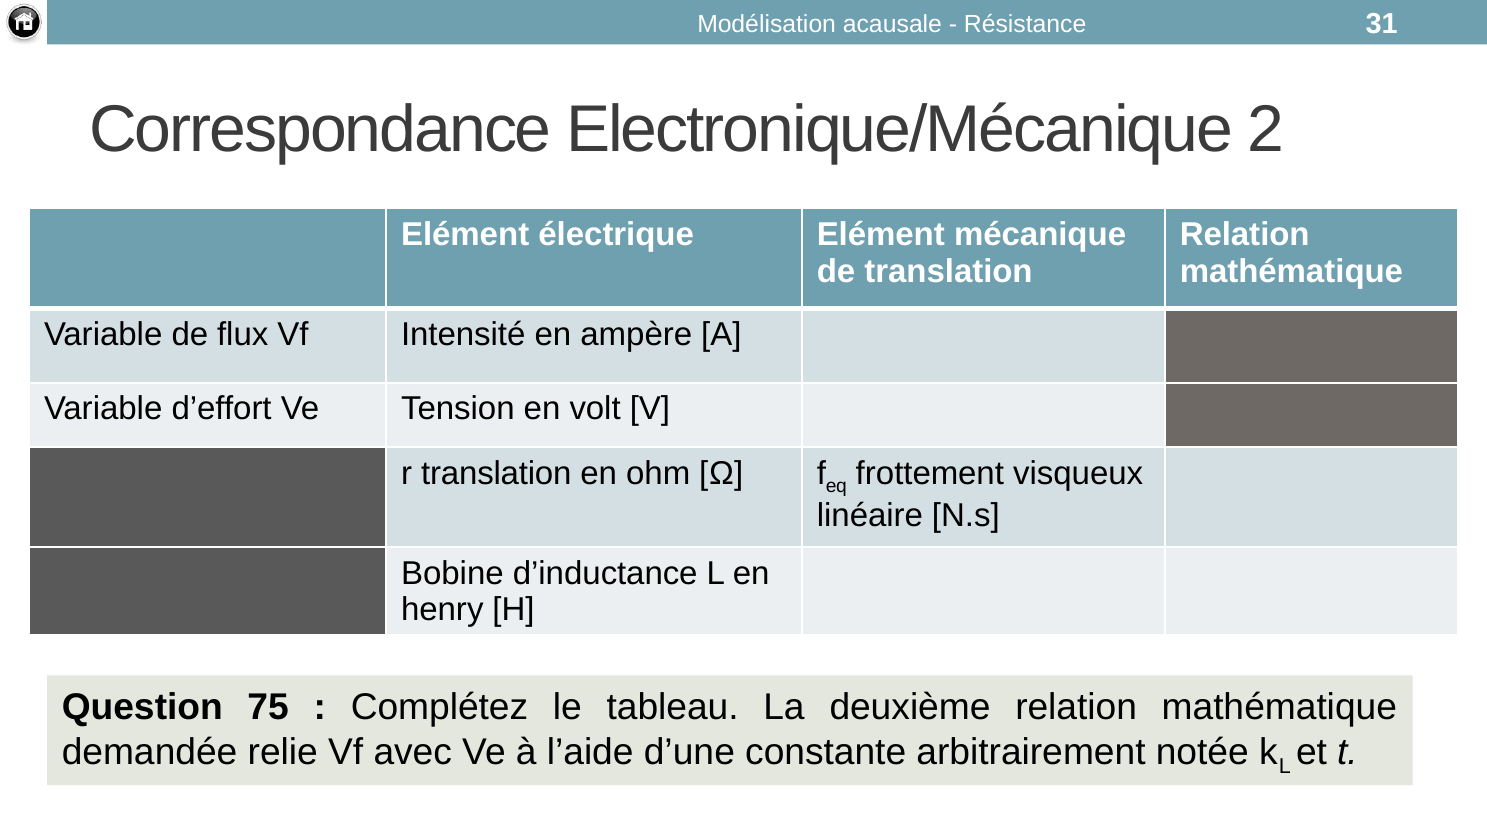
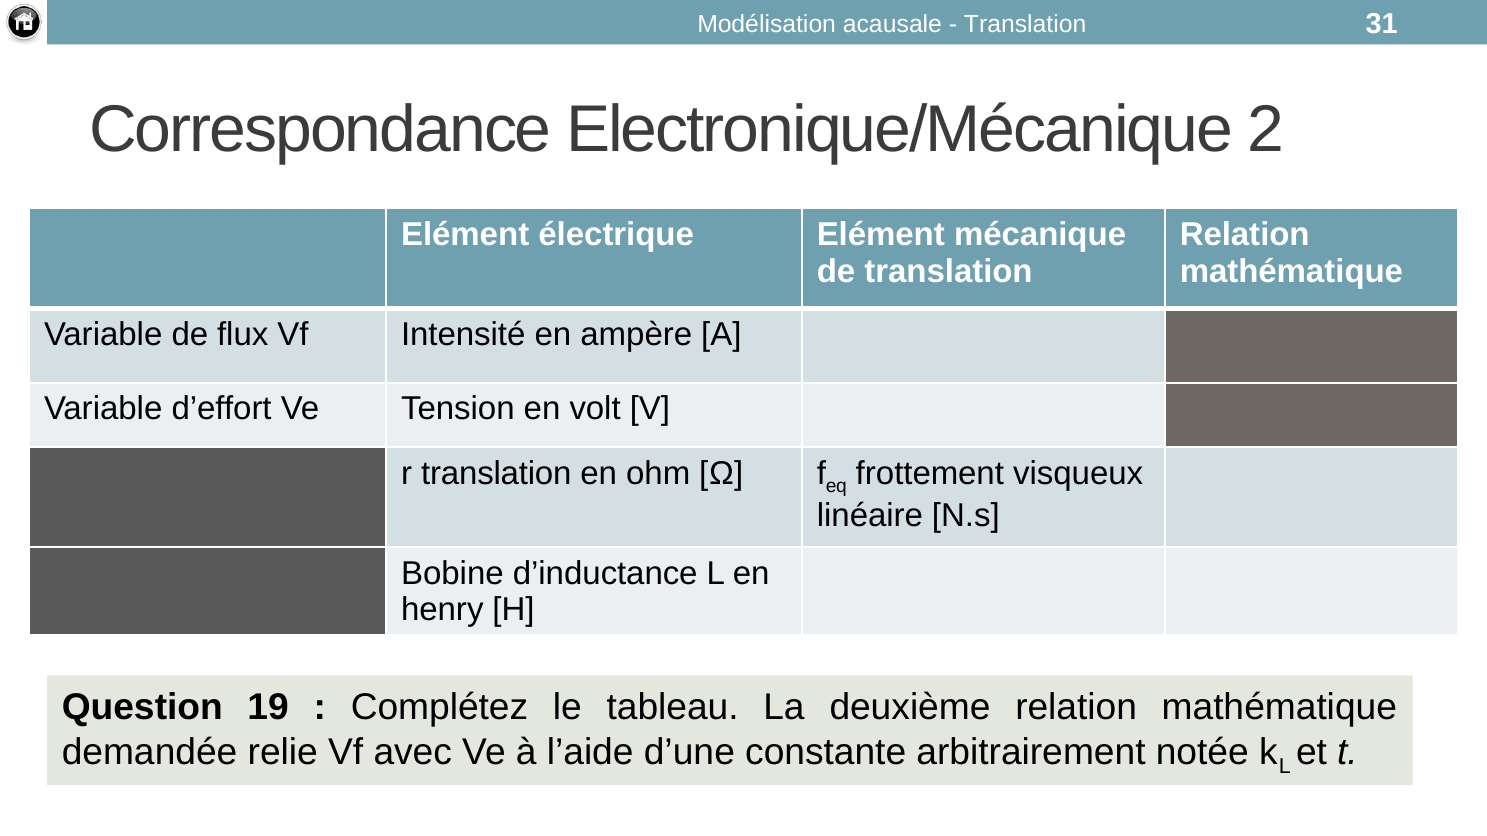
Résistance at (1025, 24): Résistance -> Translation
75: 75 -> 19
